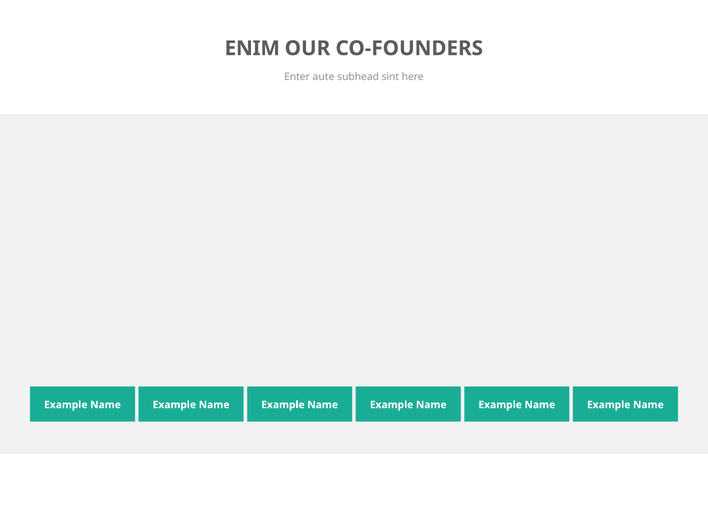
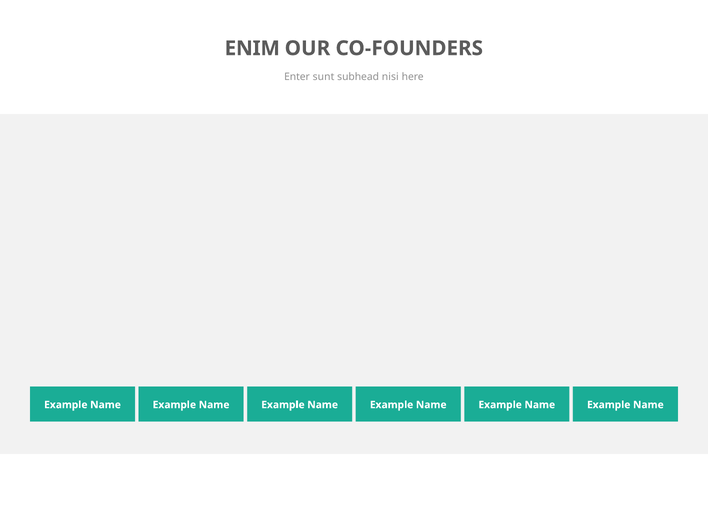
aute: aute -> sunt
sint: sint -> nisi
